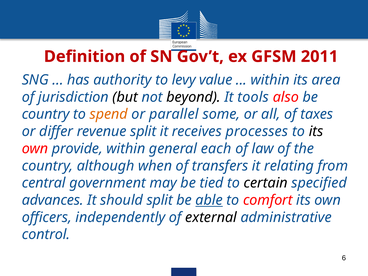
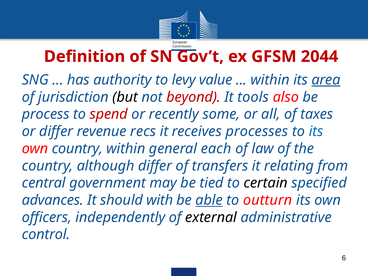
2011: 2011 -> 2044
area underline: none -> present
beyond colour: black -> red
country at (46, 114): country -> process
spend colour: orange -> red
parallel: parallel -> recently
revenue split: split -> recs
its at (316, 131) colour: black -> blue
own provide: provide -> country
although when: when -> differ
should split: split -> with
comfort: comfort -> outturn
